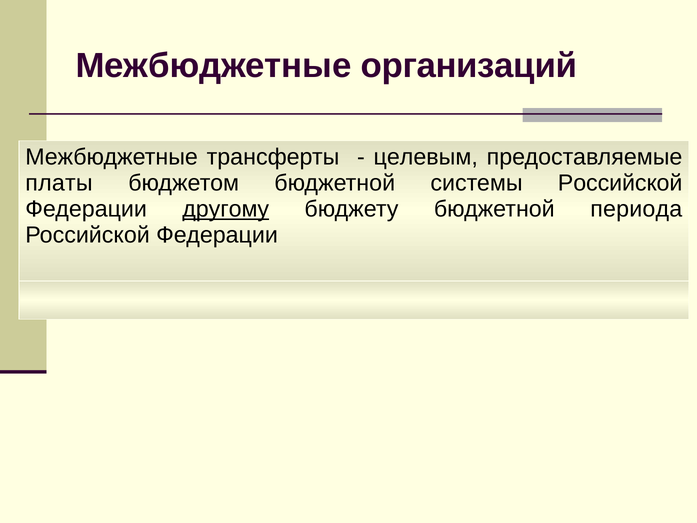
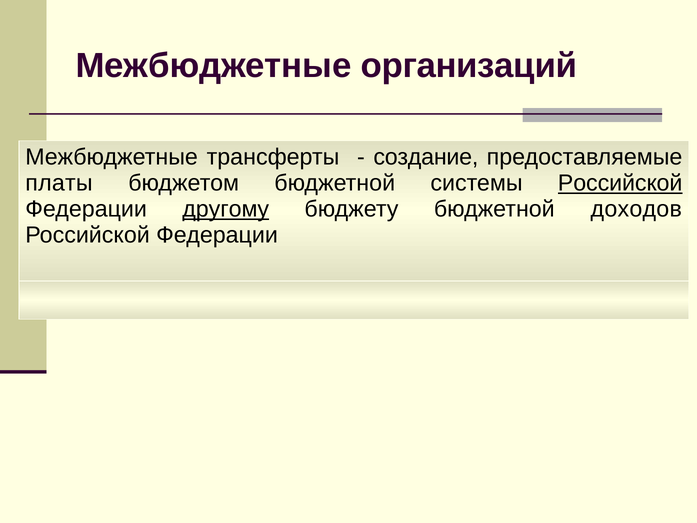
целевым: целевым -> создание
Российской at (620, 183) underline: none -> present
периода: периода -> доходов
